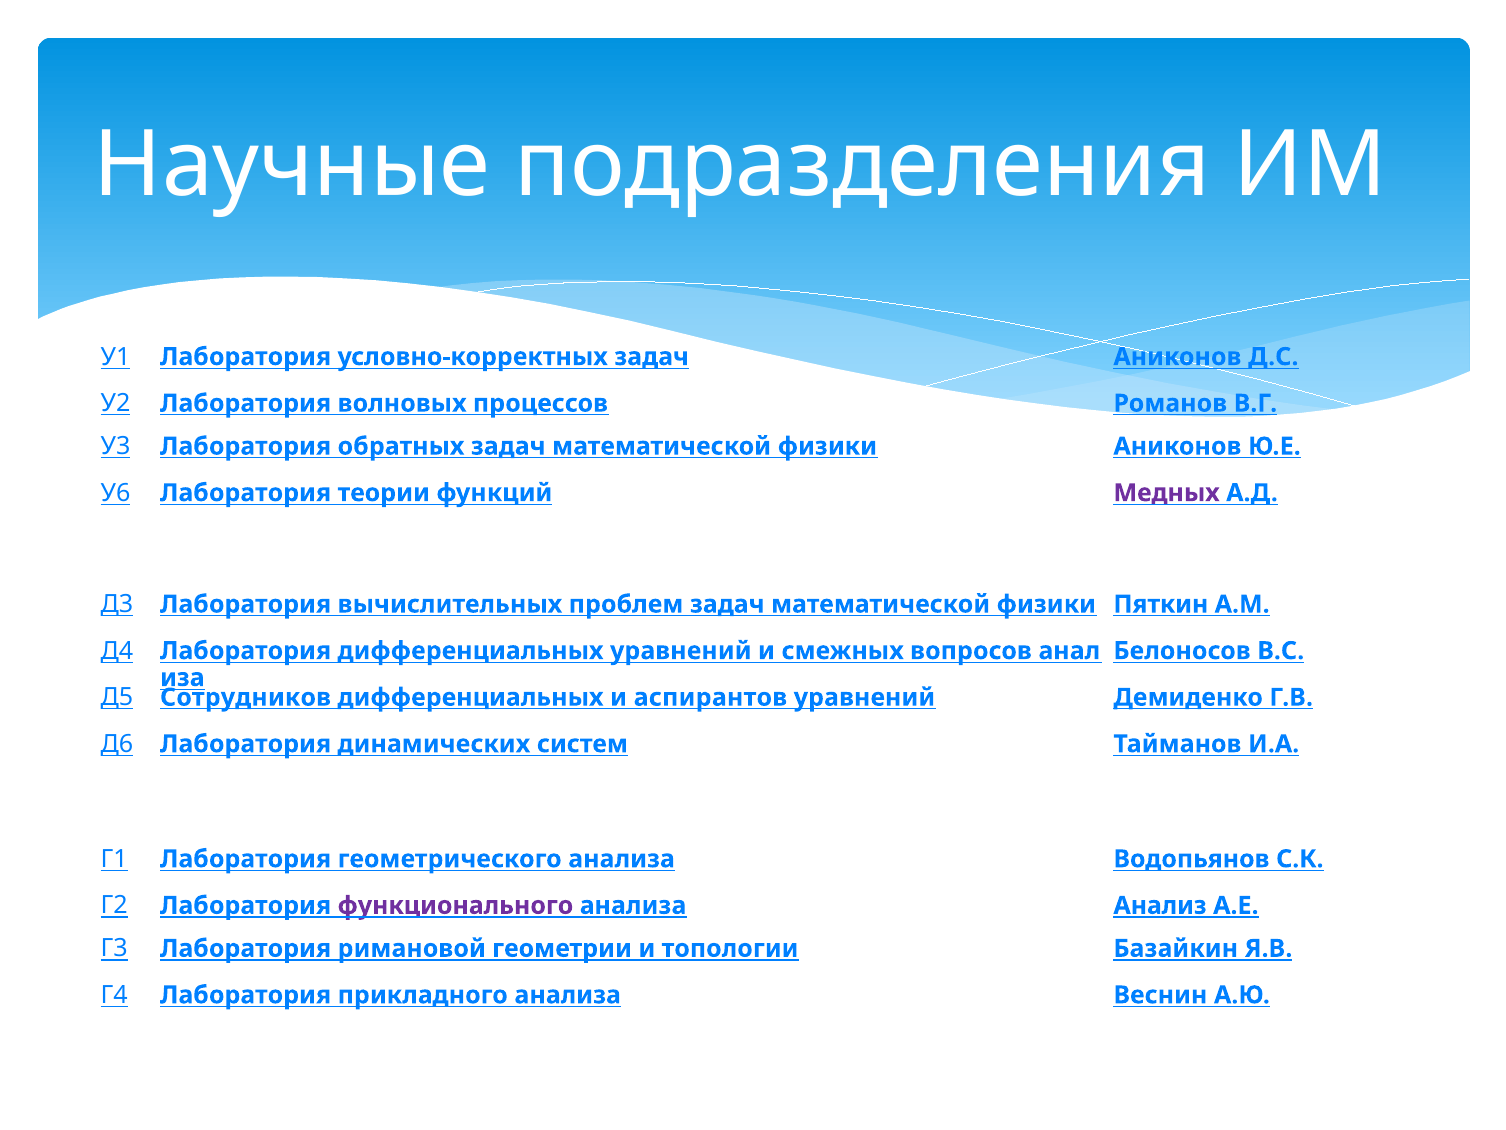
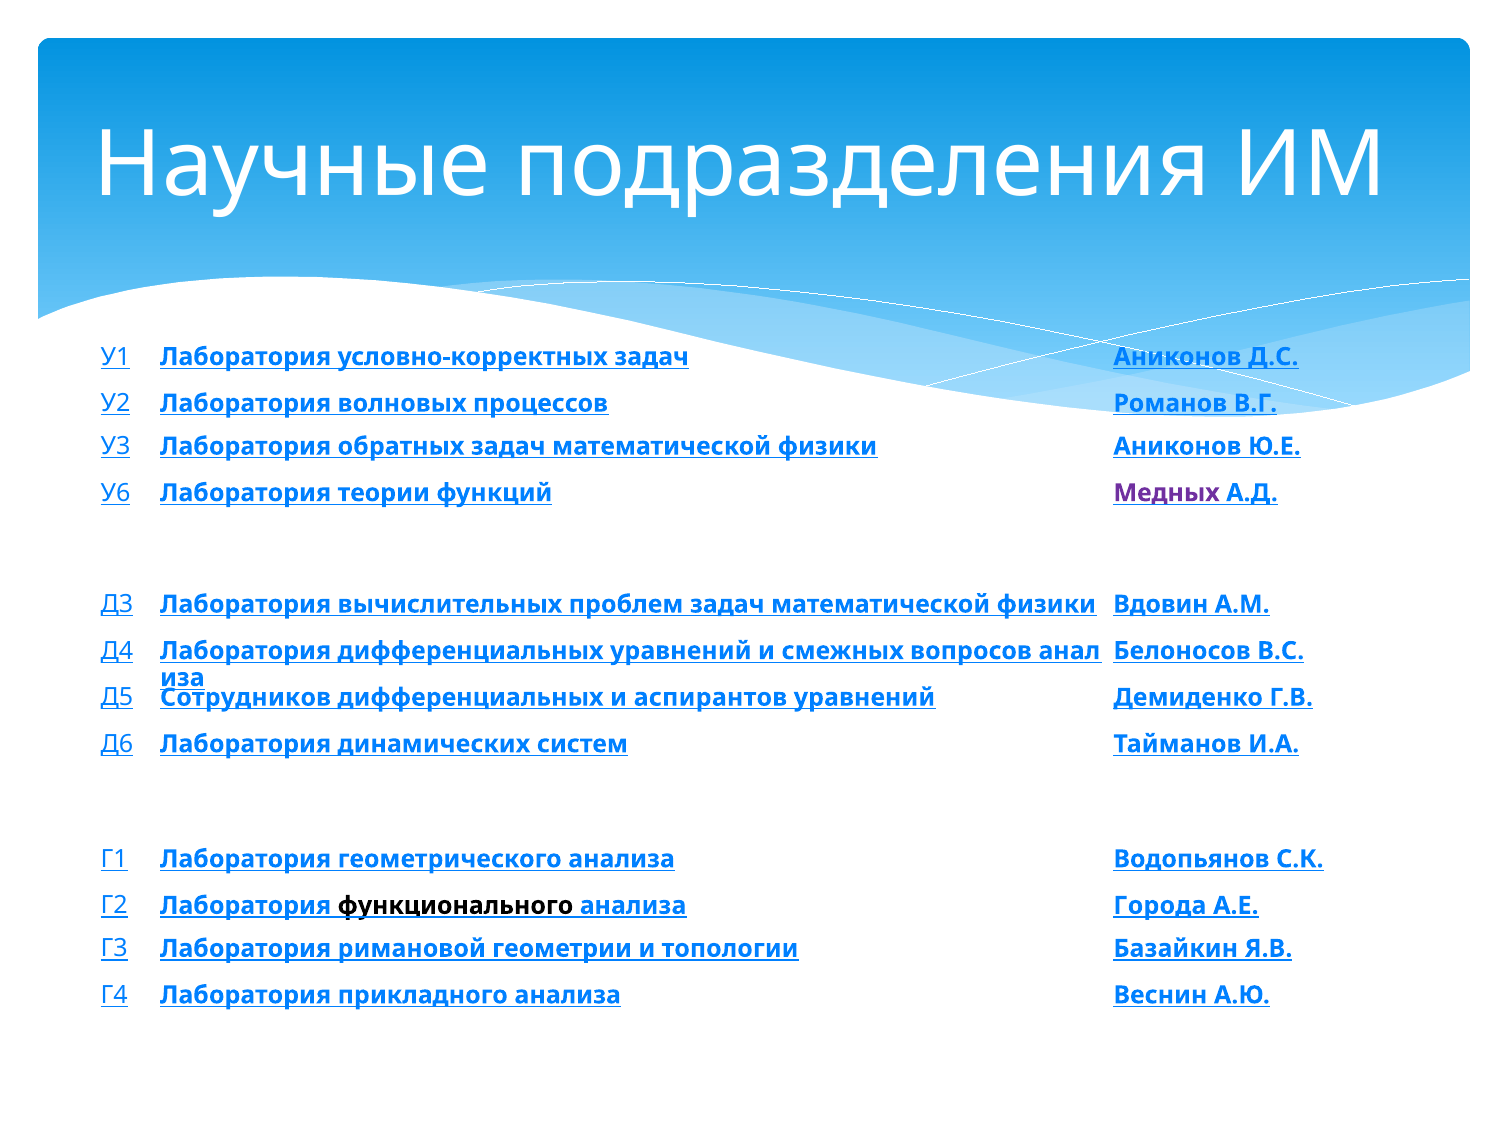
Пяткин: Пяткин -> Вдовин
функционального colour: purple -> black
Анализ: Анализ -> Города
